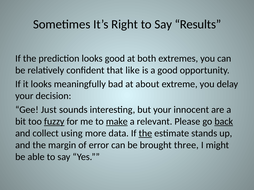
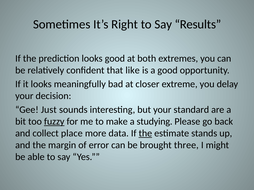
about: about -> closer
innocent: innocent -> standard
make underline: present -> none
relevant: relevant -> studying
back underline: present -> none
using: using -> place
